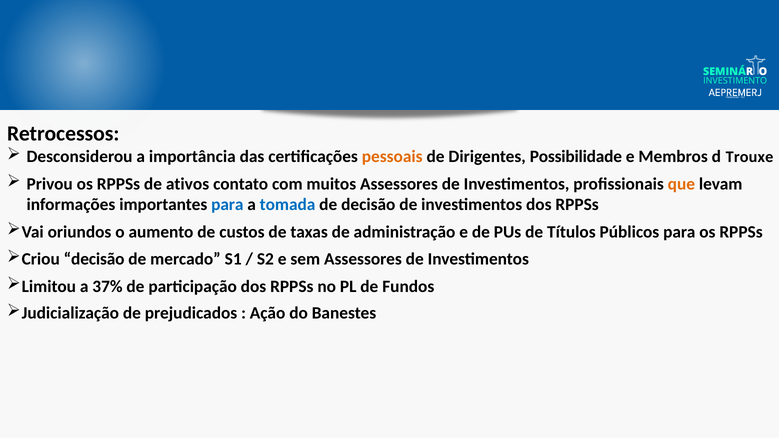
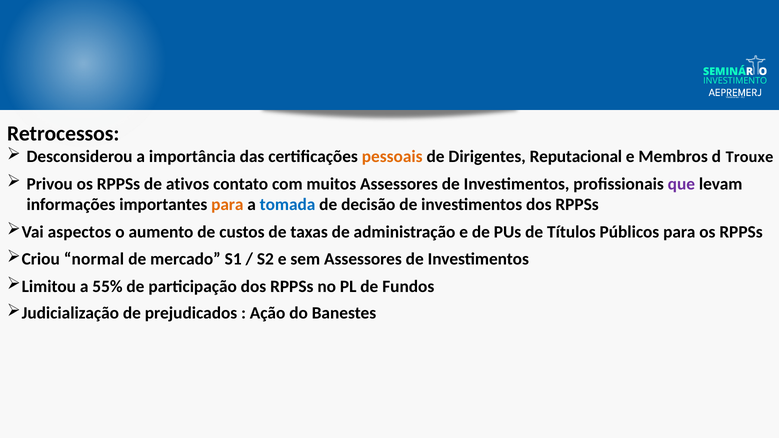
Possibilidade: Possibilidade -> Reputacional
que colour: orange -> purple
para at (227, 205) colour: blue -> orange
oriundos: oriundos -> aspectos
Criou decisão: decisão -> normal
37%: 37% -> 55%
